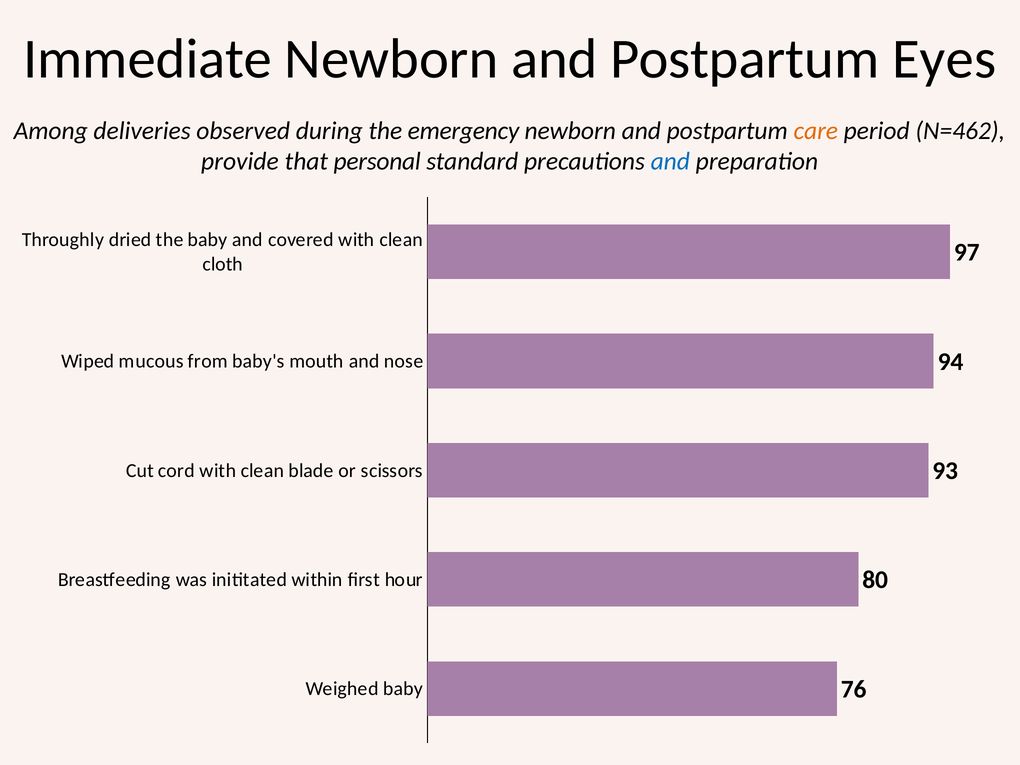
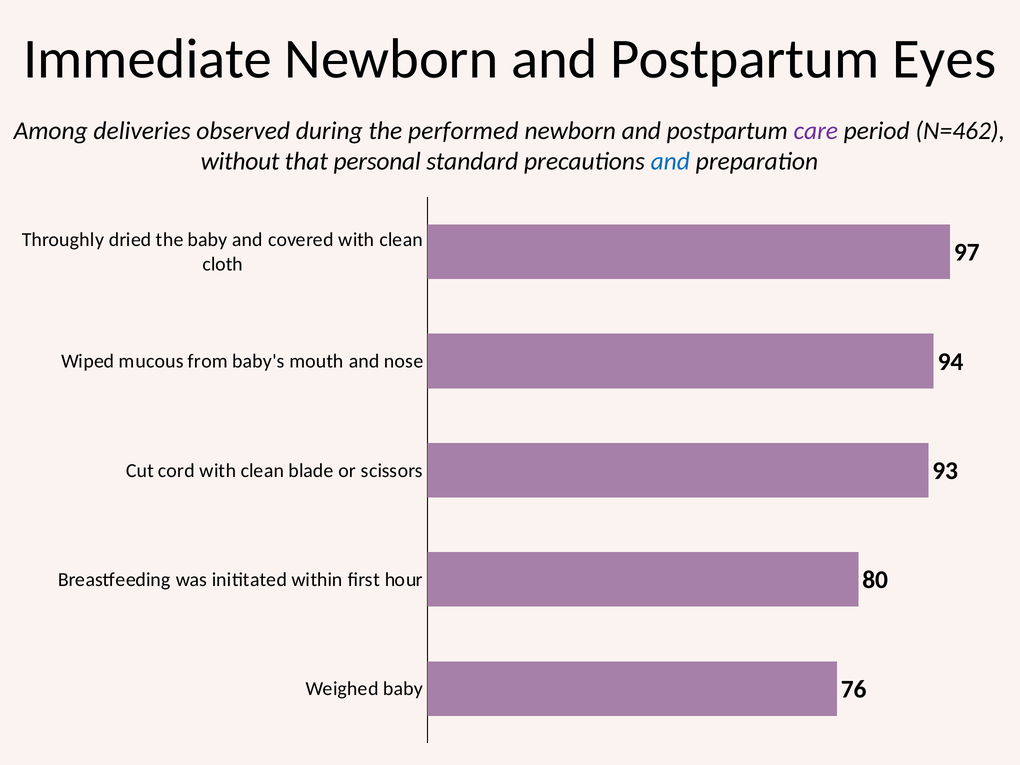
emergency: emergency -> performed
care colour: orange -> purple
provide: provide -> without
